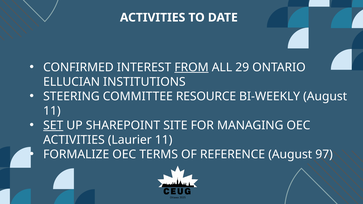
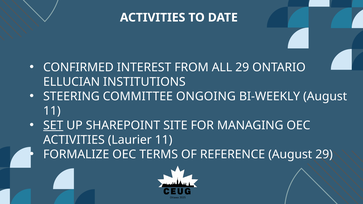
FROM underline: present -> none
RESOURCE: RESOURCE -> ONGOING
August 97: 97 -> 29
